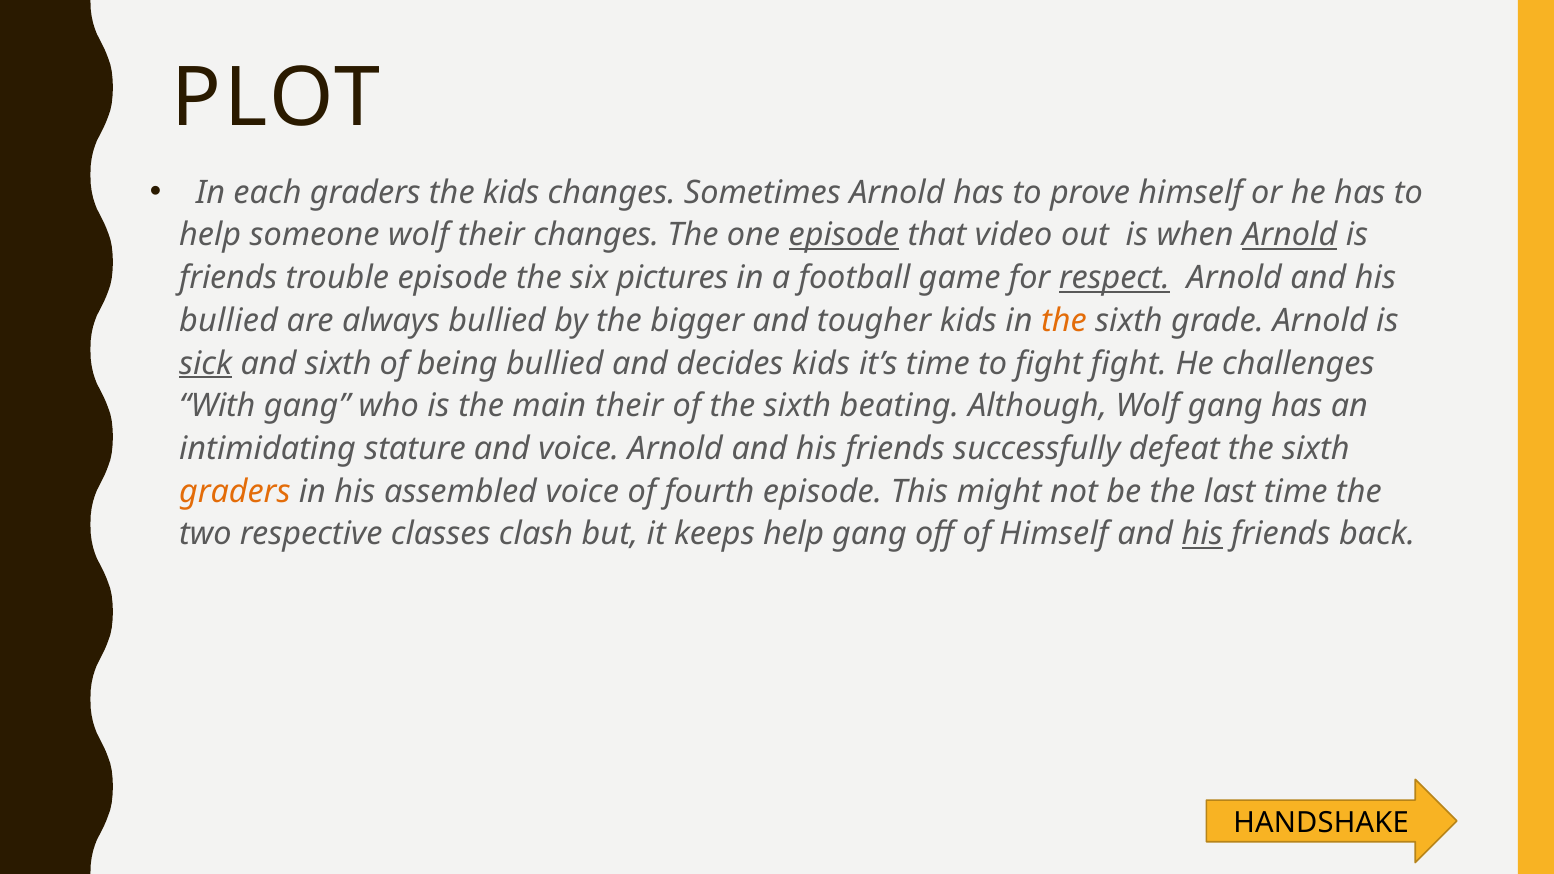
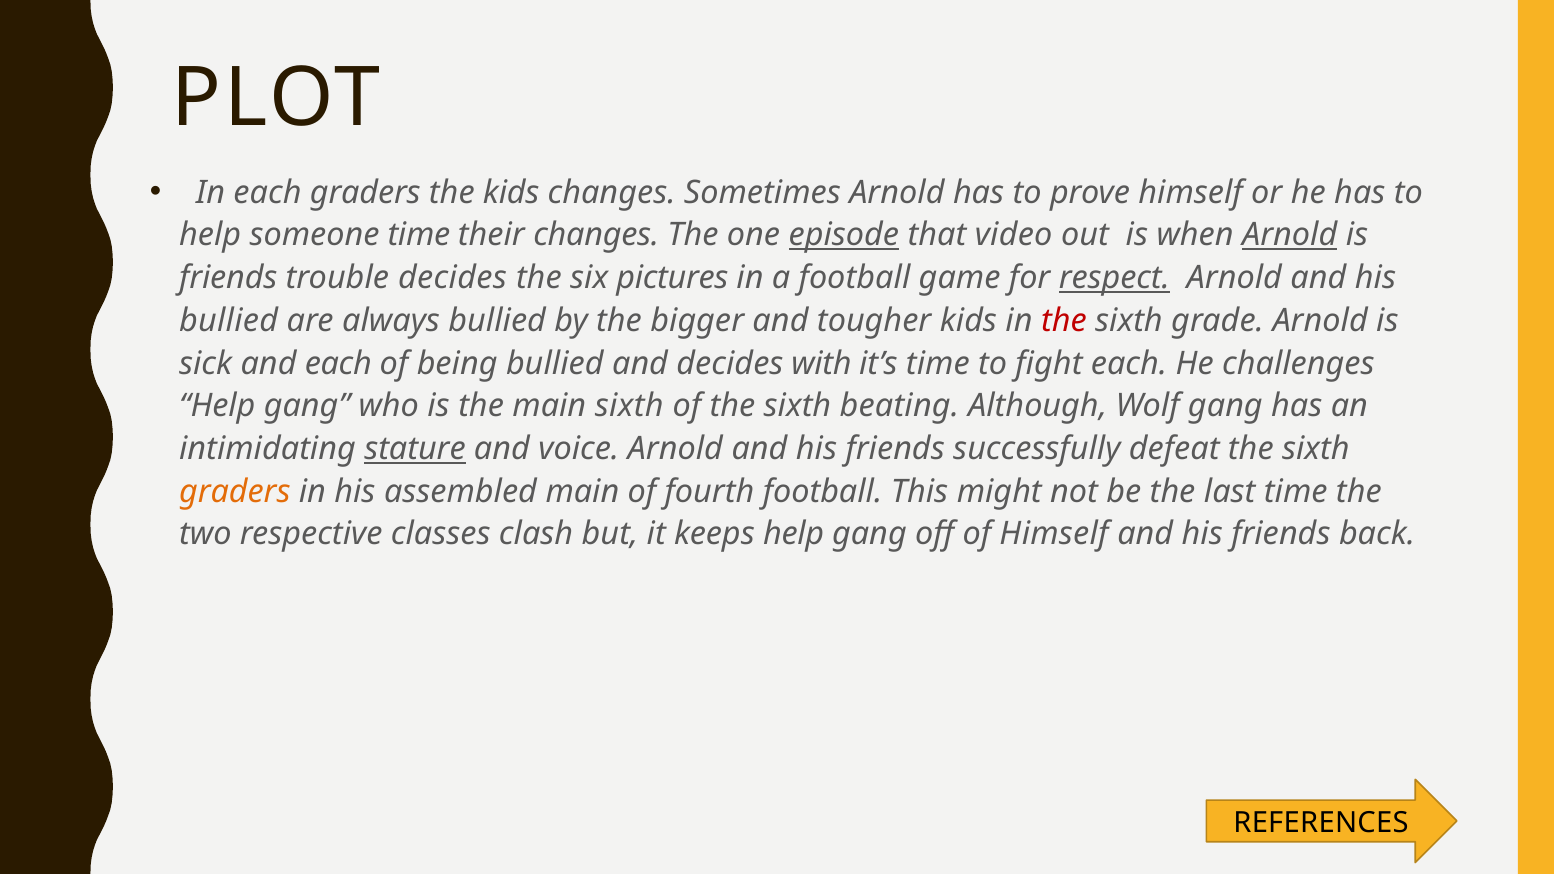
someone wolf: wolf -> time
trouble episode: episode -> decides
the at (1064, 321) colour: orange -> red
sick underline: present -> none
and sixth: sixth -> each
decides kids: kids -> with
fight fight: fight -> each
With at (217, 406): With -> Help
main their: their -> sixth
stature underline: none -> present
assembled voice: voice -> main
fourth episode: episode -> football
his at (1202, 534) underline: present -> none
HANDSHAKE: HANDSHAKE -> REFERENCES
